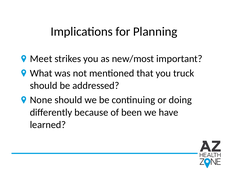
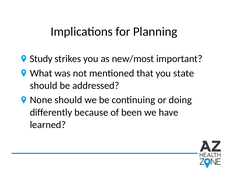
Meet: Meet -> Study
truck: truck -> state
